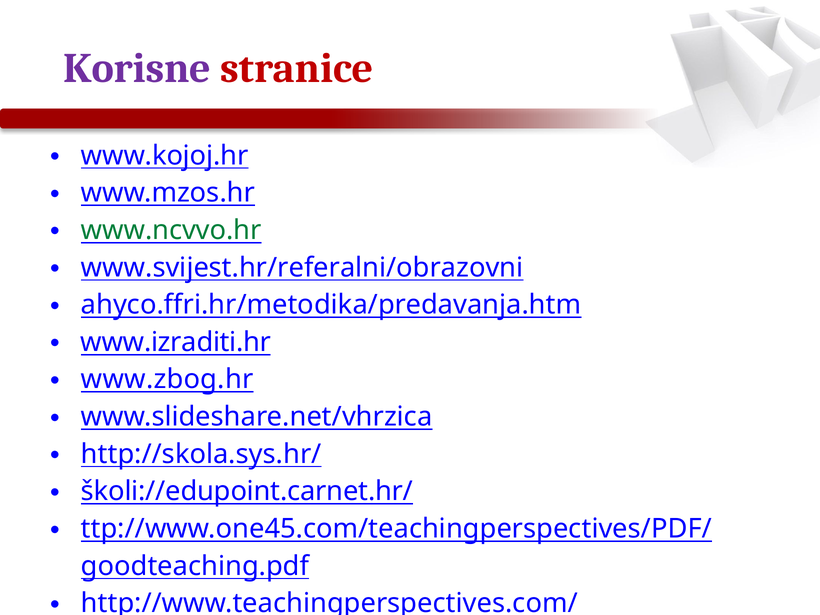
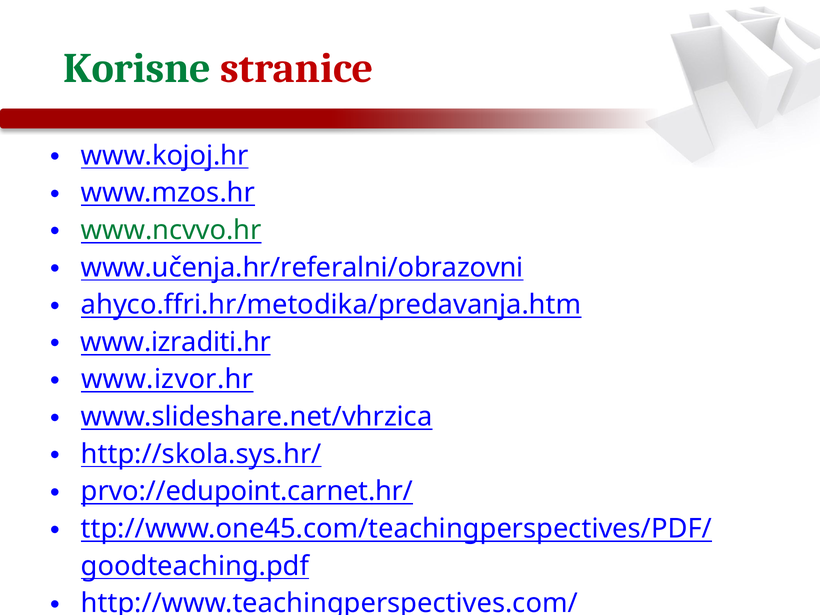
Korisne colour: purple -> green
www.svijest.hr/referalni/obrazovni: www.svijest.hr/referalni/obrazovni -> www.učenja.hr/referalni/obrazovni
www.zbog.hr: www.zbog.hr -> www.izvor.hr
školi://edupoint.carnet.hr/: školi://edupoint.carnet.hr/ -> prvo://edupoint.carnet.hr/
